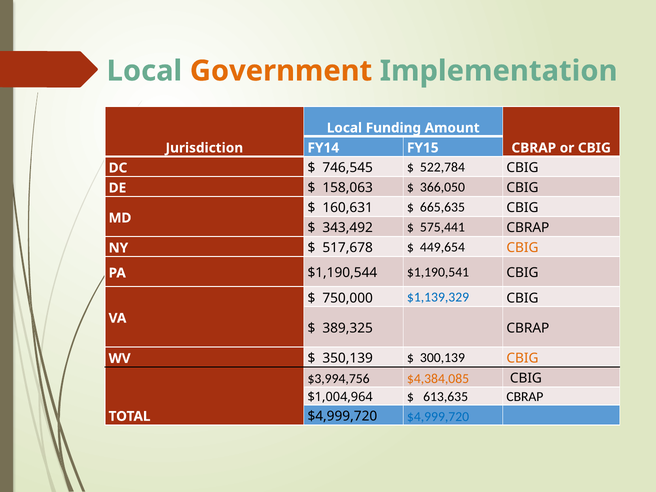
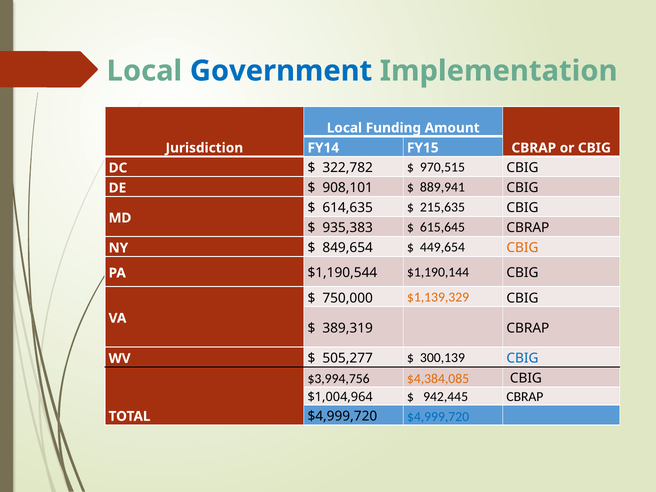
Government colour: orange -> blue
746,545: 746,545 -> 322,782
522,784: 522,784 -> 970,515
158,063: 158,063 -> 908,101
366,050: 366,050 -> 889,941
160,631: 160,631 -> 614,635
665,635: 665,635 -> 215,635
343,492: 343,492 -> 935,383
575,441: 575,441 -> 615,645
517,678: 517,678 -> 849,654
$1,190,541: $1,190,541 -> $1,190,144
$1,139,329 colour: blue -> orange
389,325: 389,325 -> 389,319
350,139: 350,139 -> 505,277
CBIG at (522, 358) colour: orange -> blue
613,635: 613,635 -> 942,445
